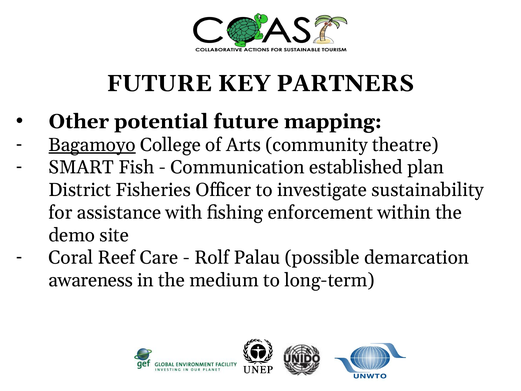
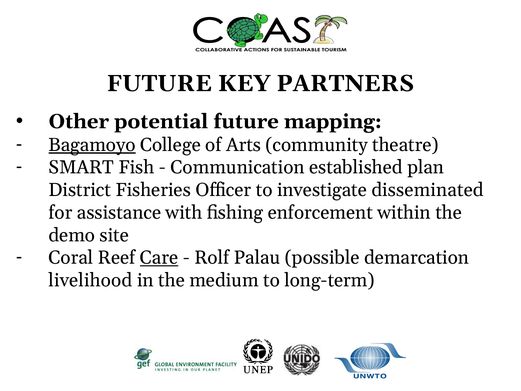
sustainability: sustainability -> disseminated
Care underline: none -> present
awareness: awareness -> livelihood
